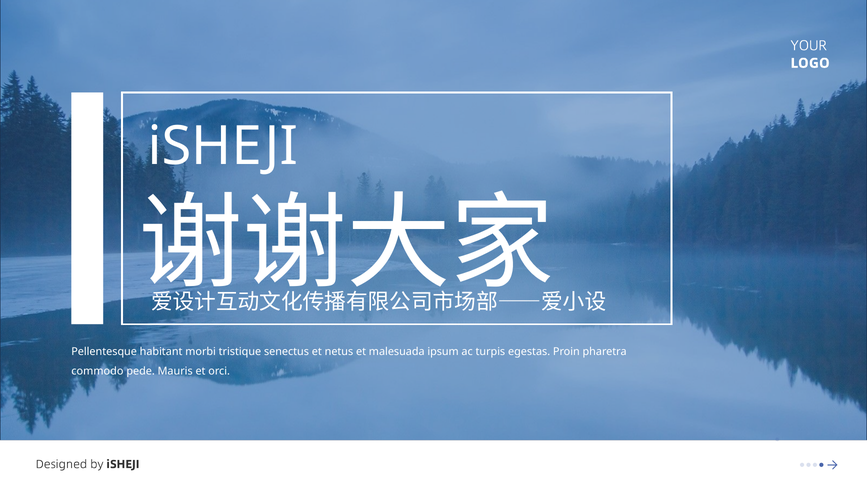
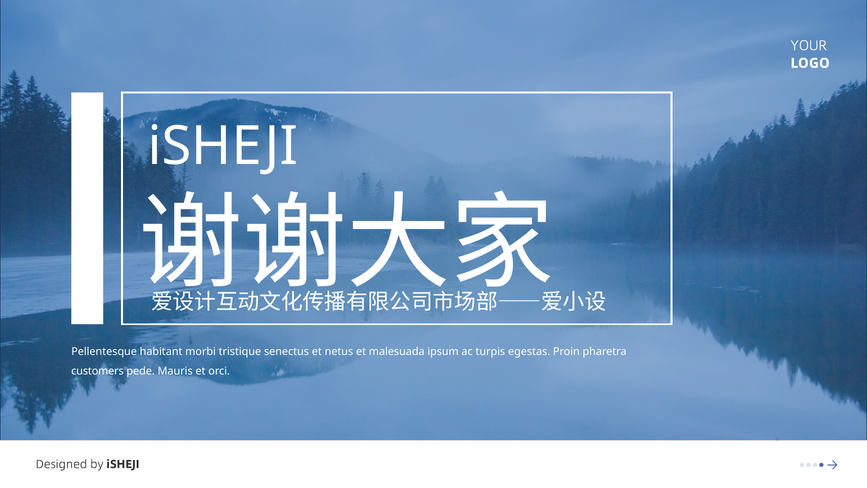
commodo: commodo -> customers
